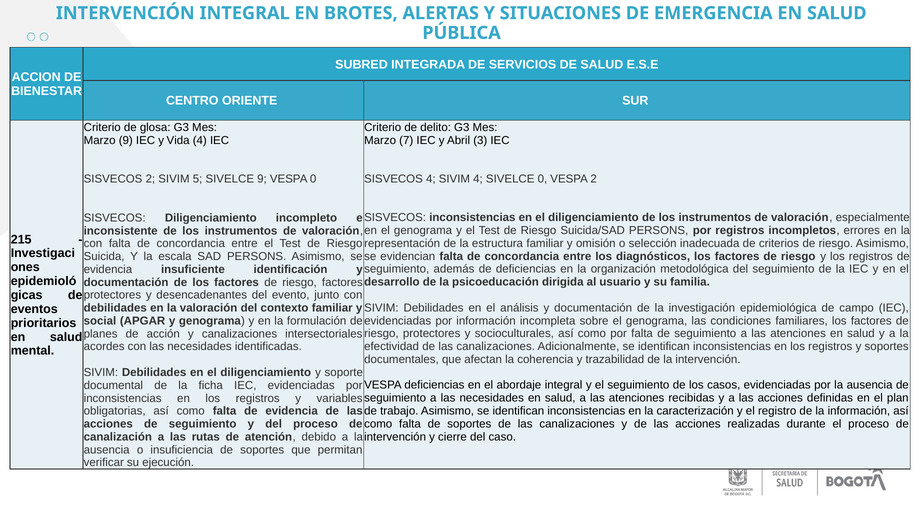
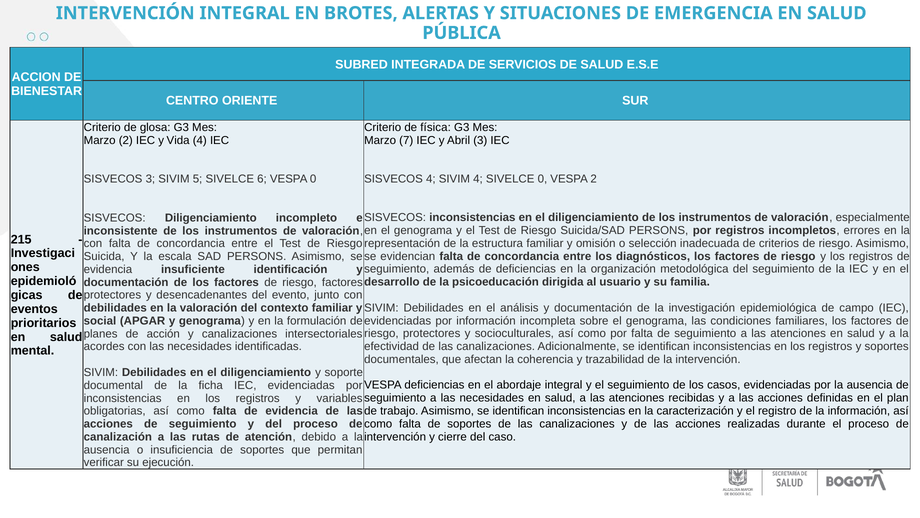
delito: delito -> física
Marzo 9: 9 -> 2
SISVECOS 2: 2 -> 3
SIVELCE 9: 9 -> 6
